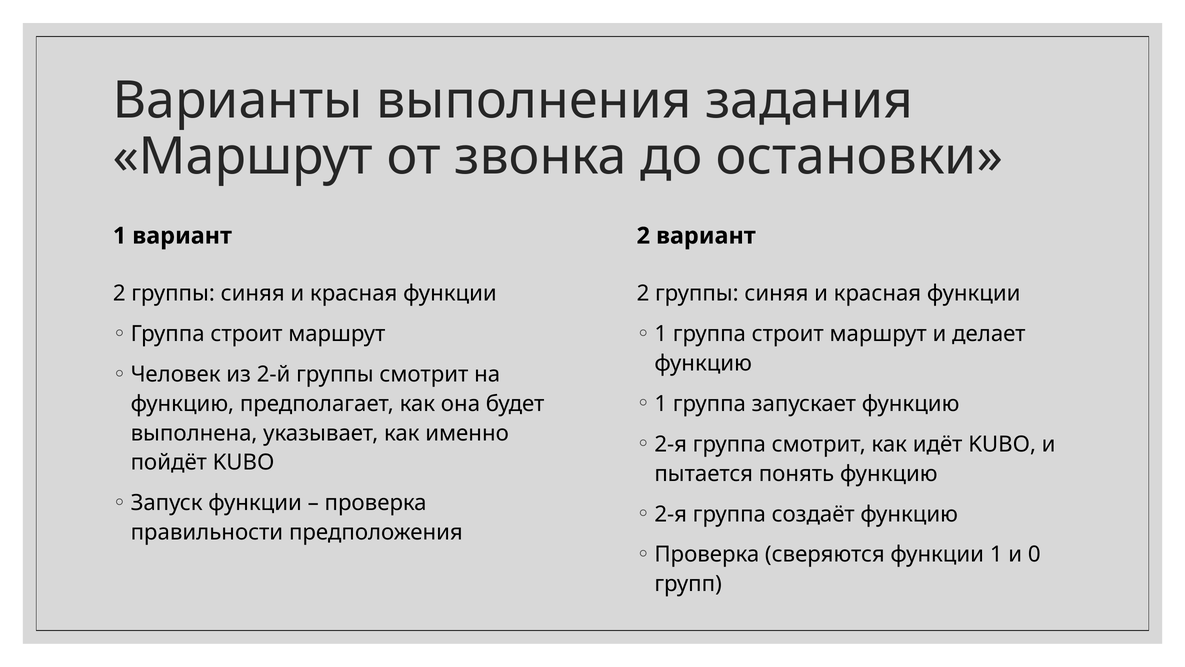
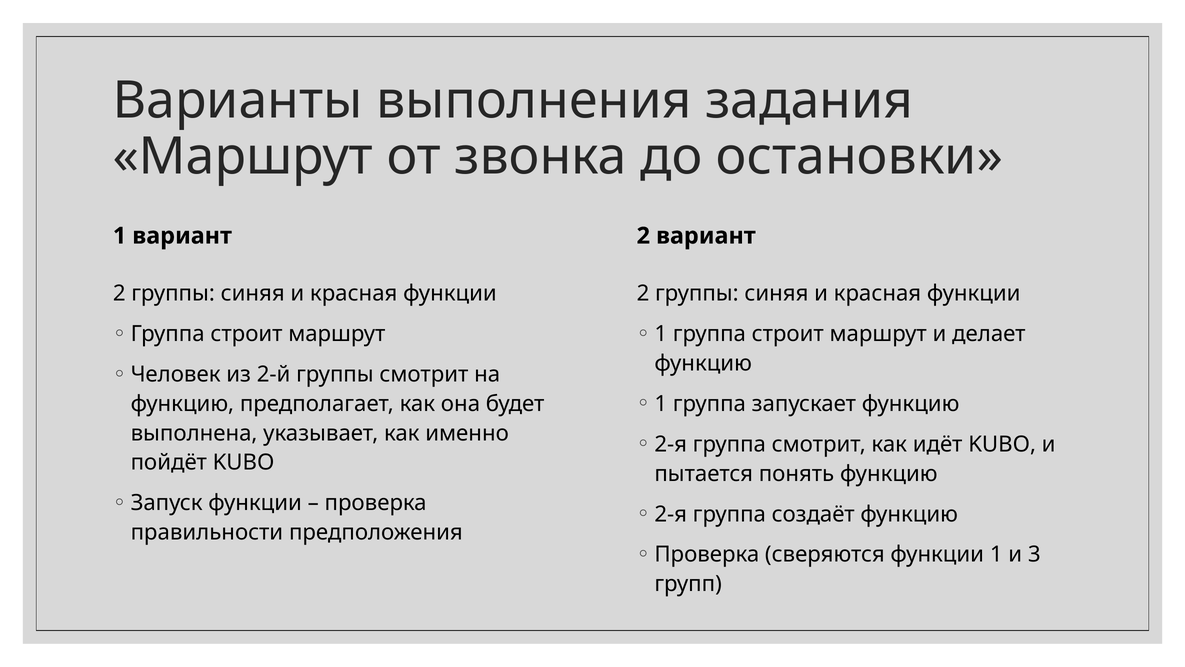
0: 0 -> 3
